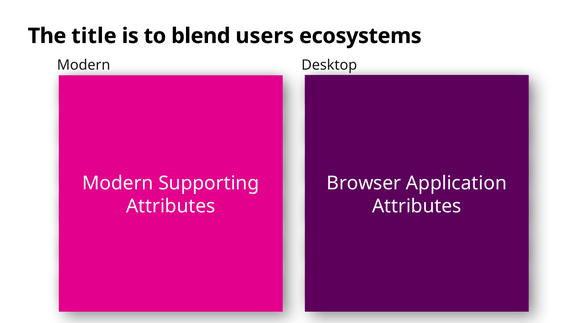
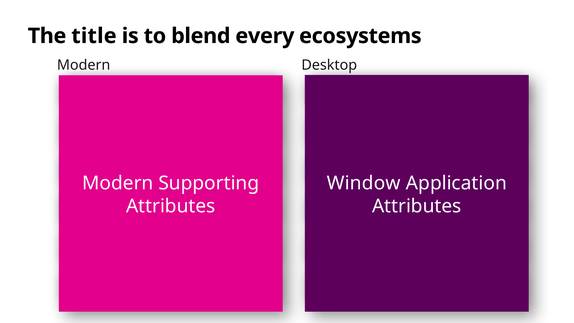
users: users -> every
Browser: Browser -> Window
